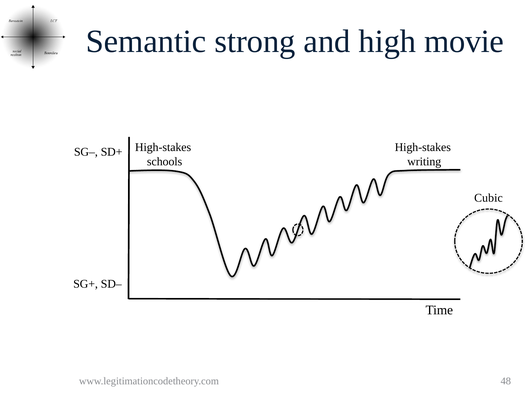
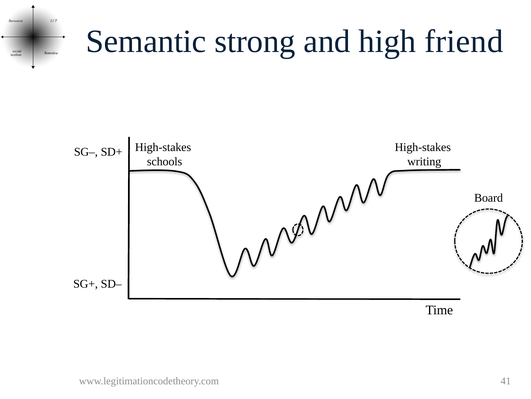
movie: movie -> friend
Cubic: Cubic -> Board
48: 48 -> 41
